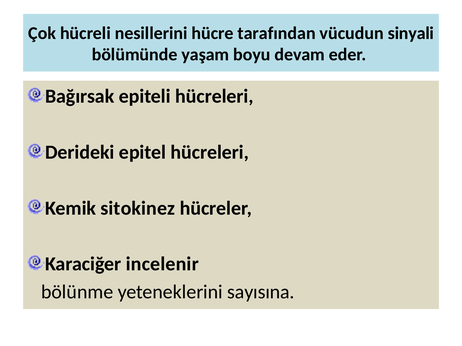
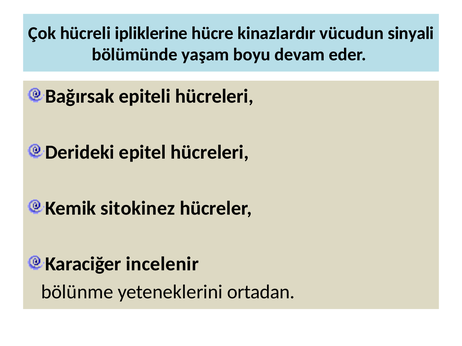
nesillerini: nesillerini -> ipliklerine
tarafından: tarafından -> kinazlardır
sayısına: sayısına -> ortadan
